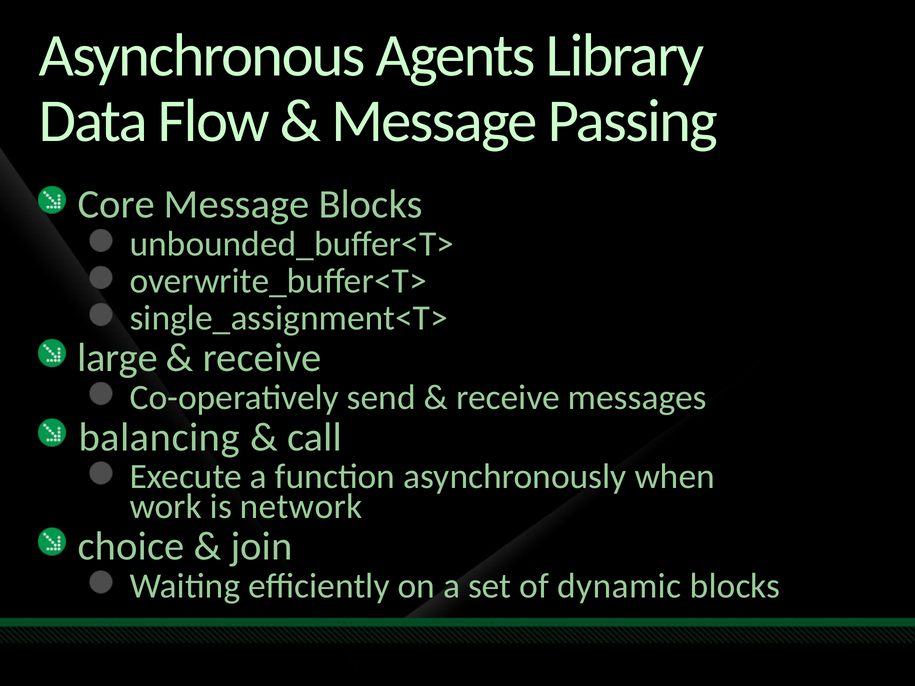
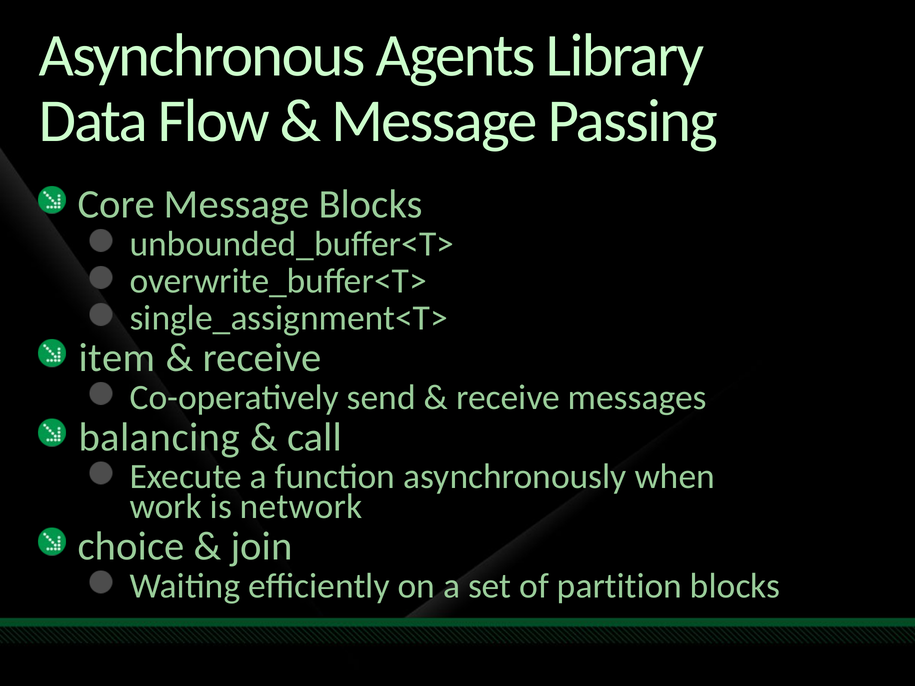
large: large -> item
dynamic: dynamic -> partition
